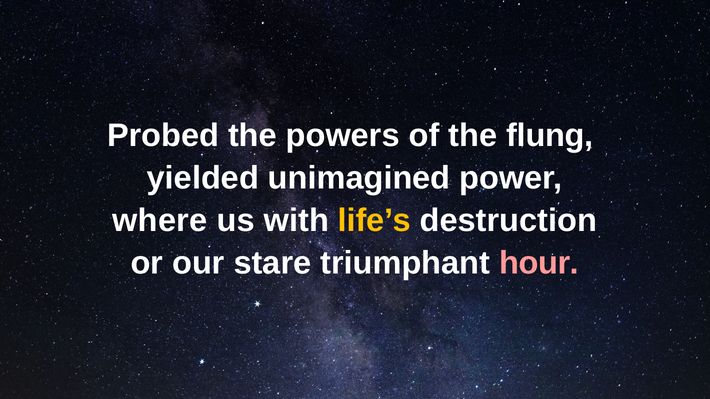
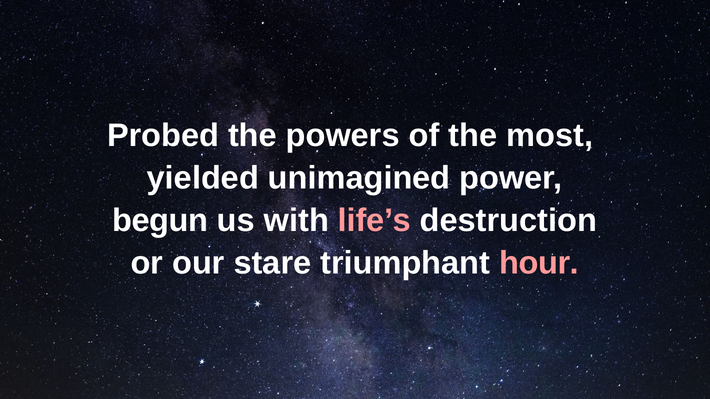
flung: flung -> most
where: where -> begun
life’s colour: yellow -> pink
